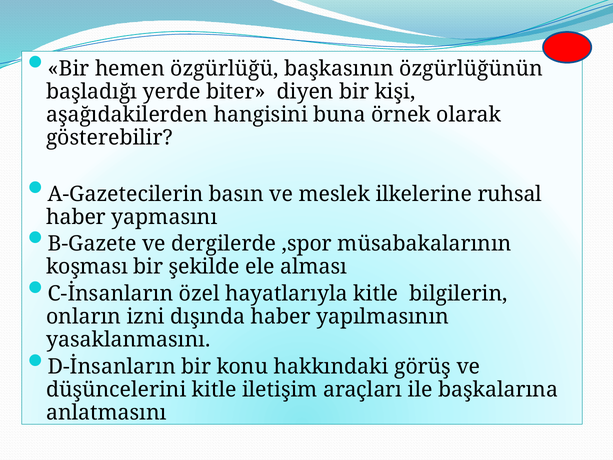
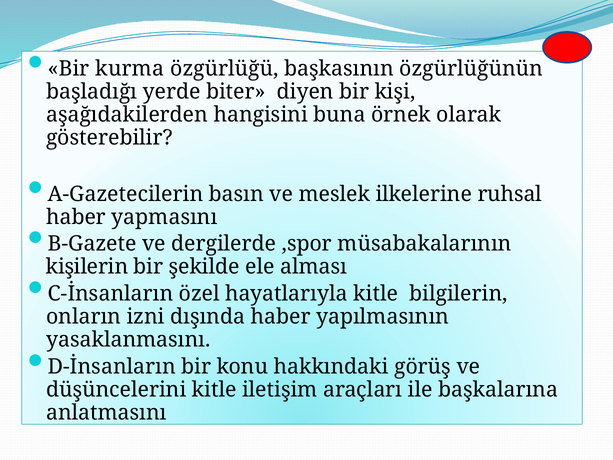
hemen: hemen -> kurma
koşması: koşması -> kişilerin
